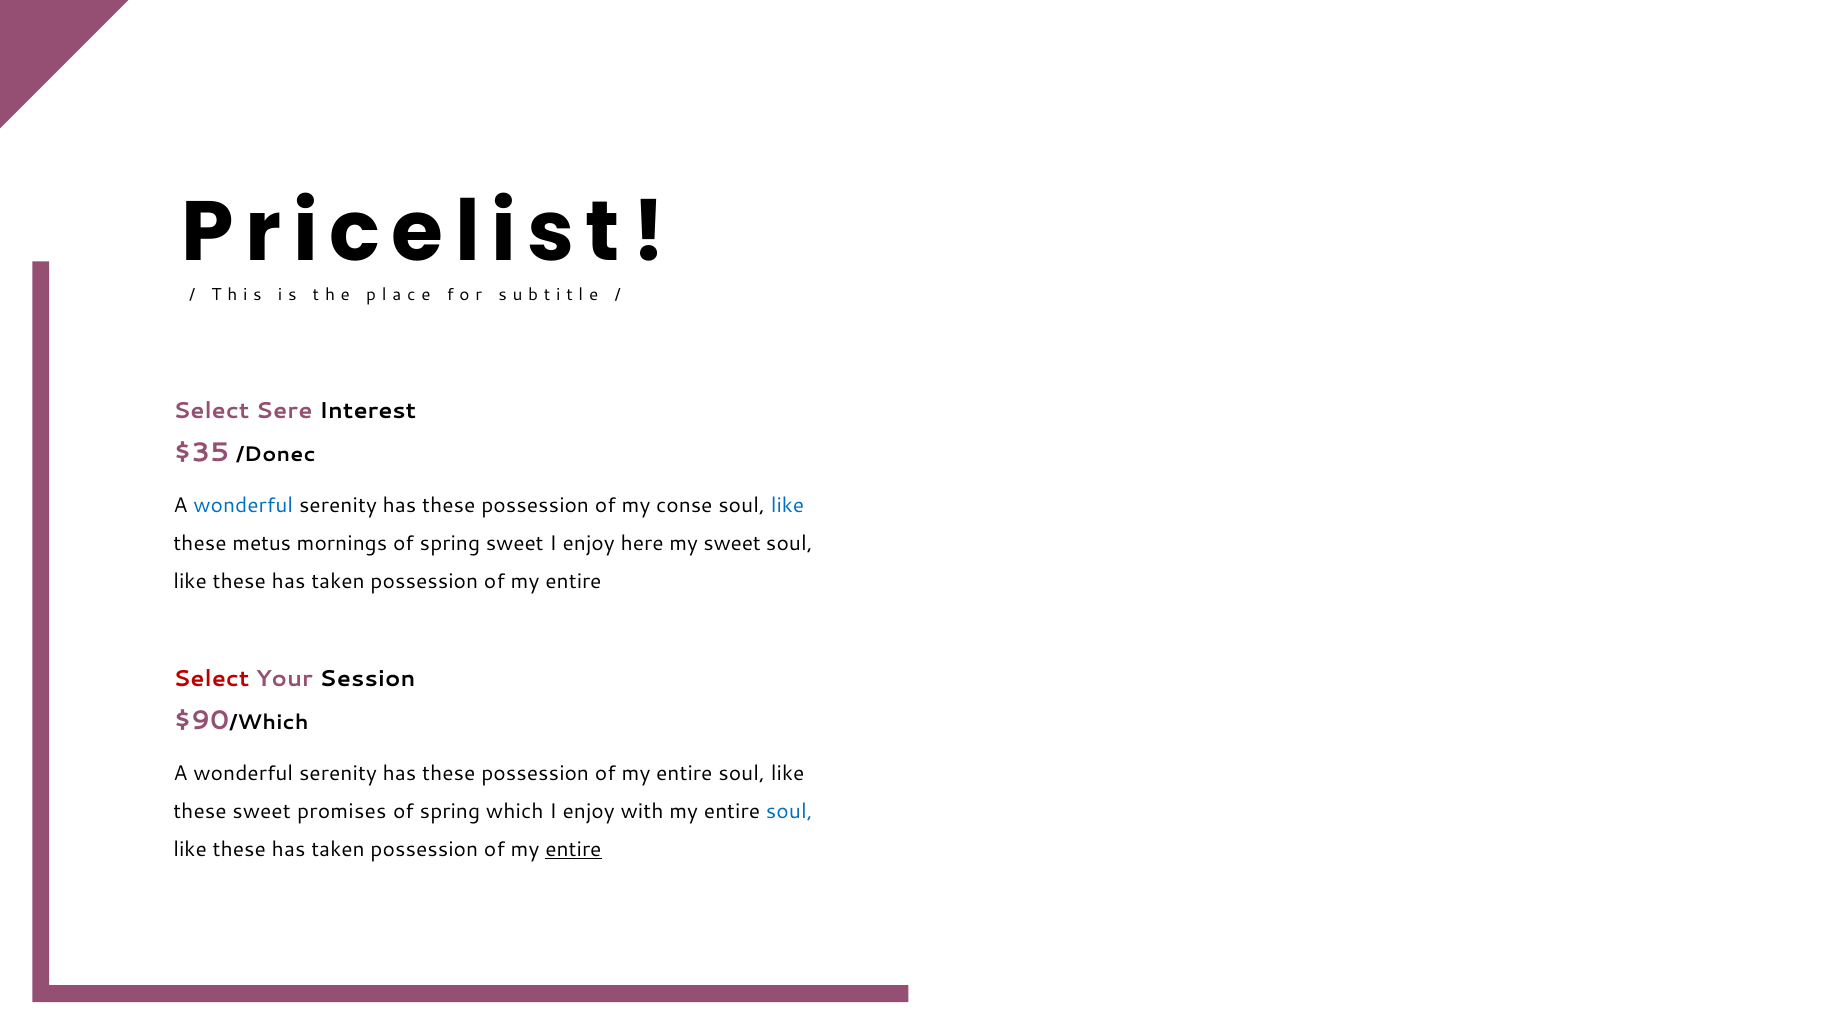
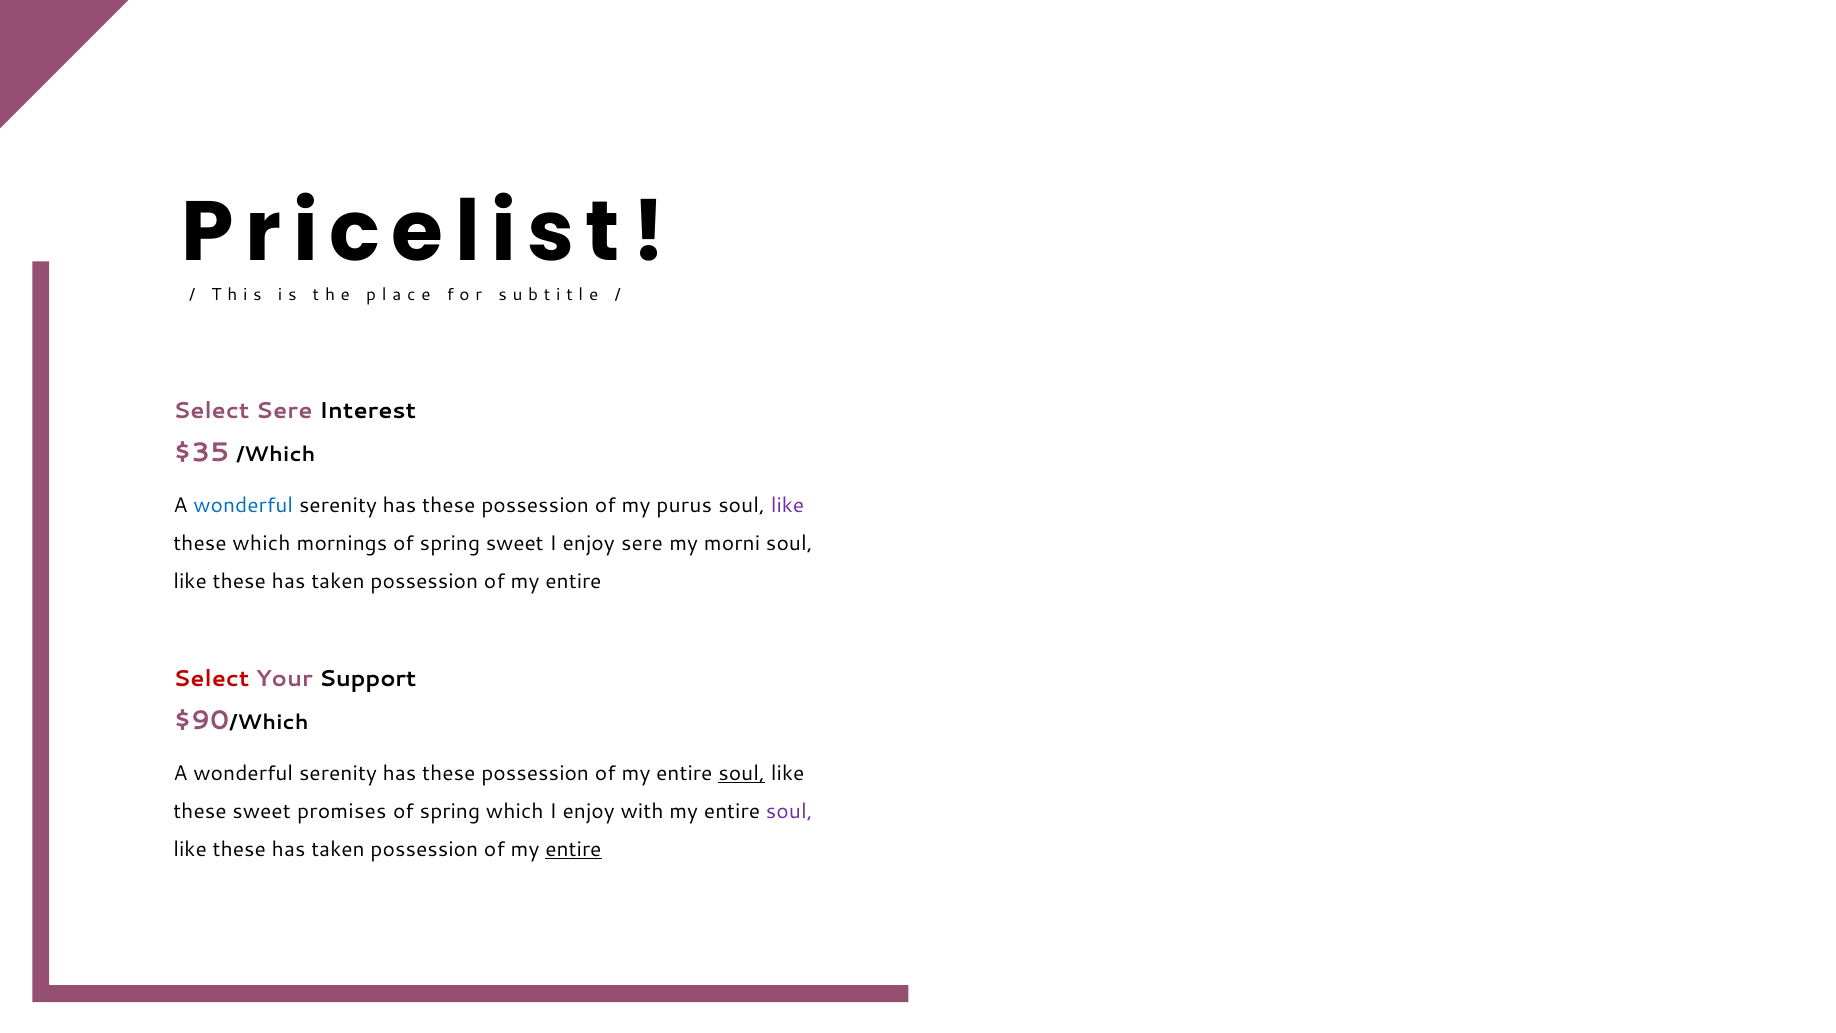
$35 /Donec: /Donec -> /Which
conse: conse -> purus
like at (788, 505) colour: blue -> purple
these metus: metus -> which
enjoy here: here -> sere
my sweet: sweet -> morni
Session: Session -> Support
soul at (742, 773) underline: none -> present
soul at (789, 811) colour: blue -> purple
